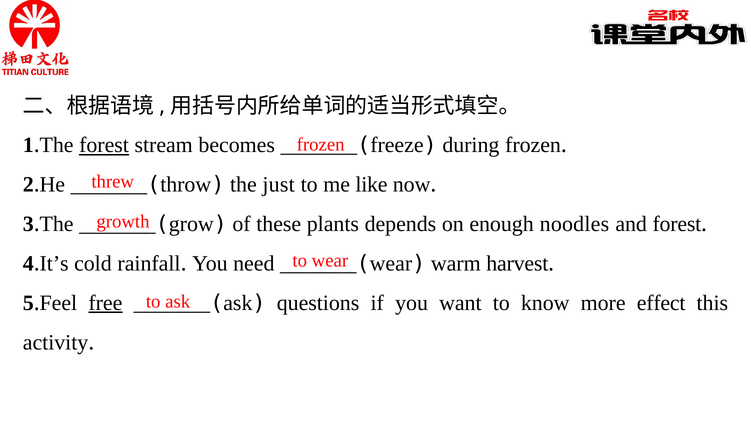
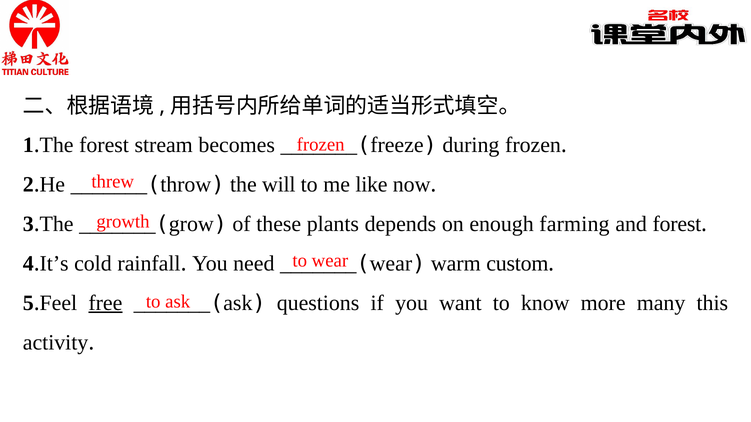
forest at (104, 145) underline: present -> none
just: just -> will
noodles: noodles -> farming
harvest: harvest -> custom
effect: effect -> many
